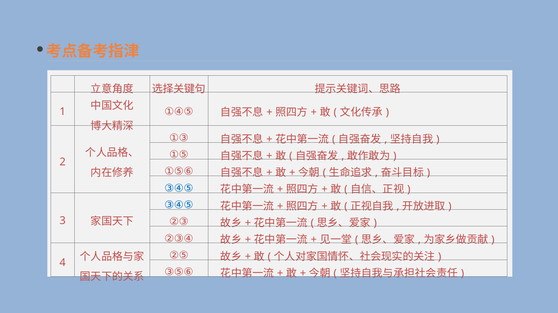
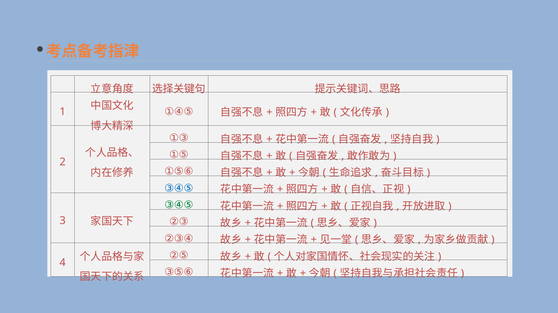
③④⑤ at (179, 205) colour: blue -> green
